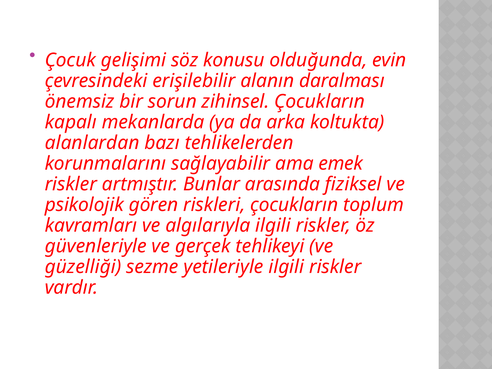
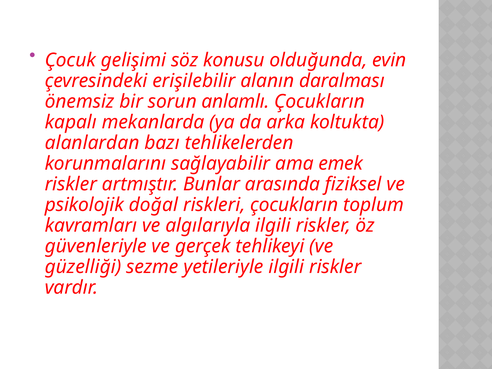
zihinsel: zihinsel -> anlamlı
gören: gören -> doğal
